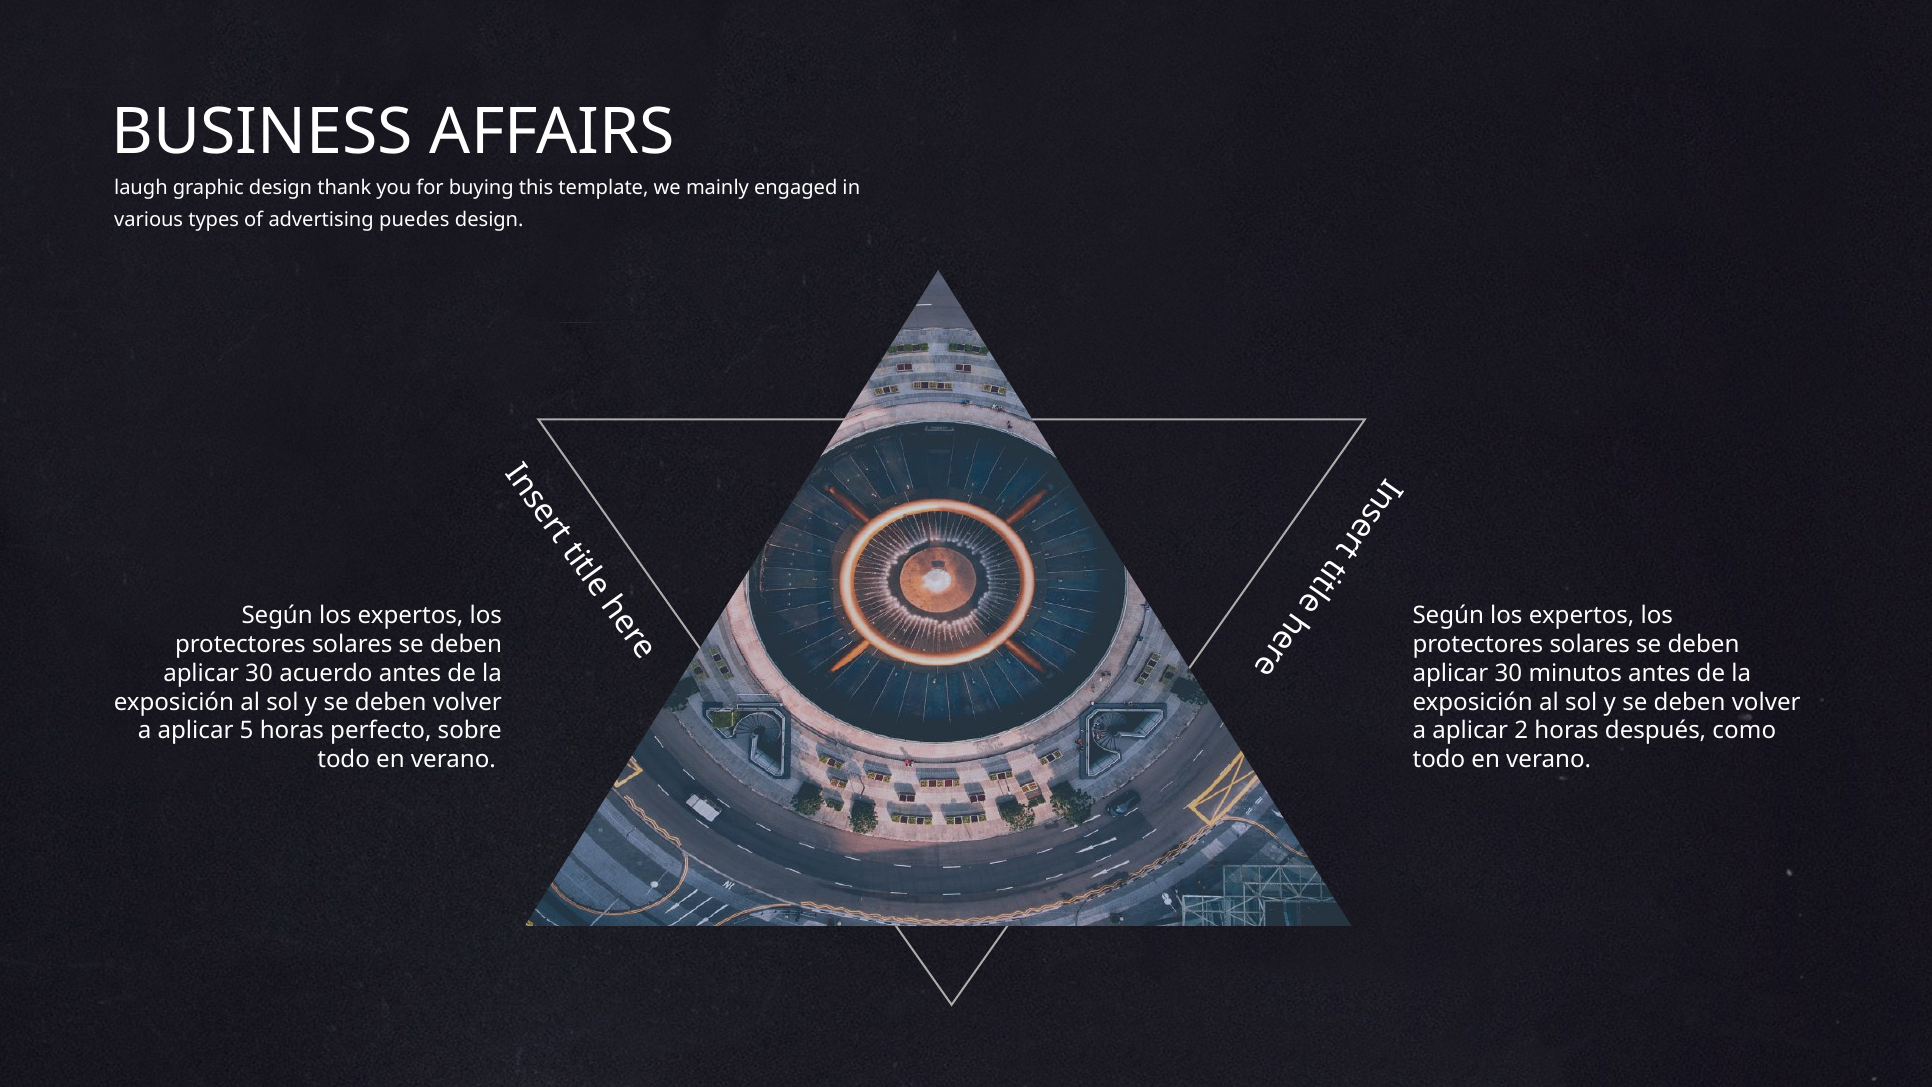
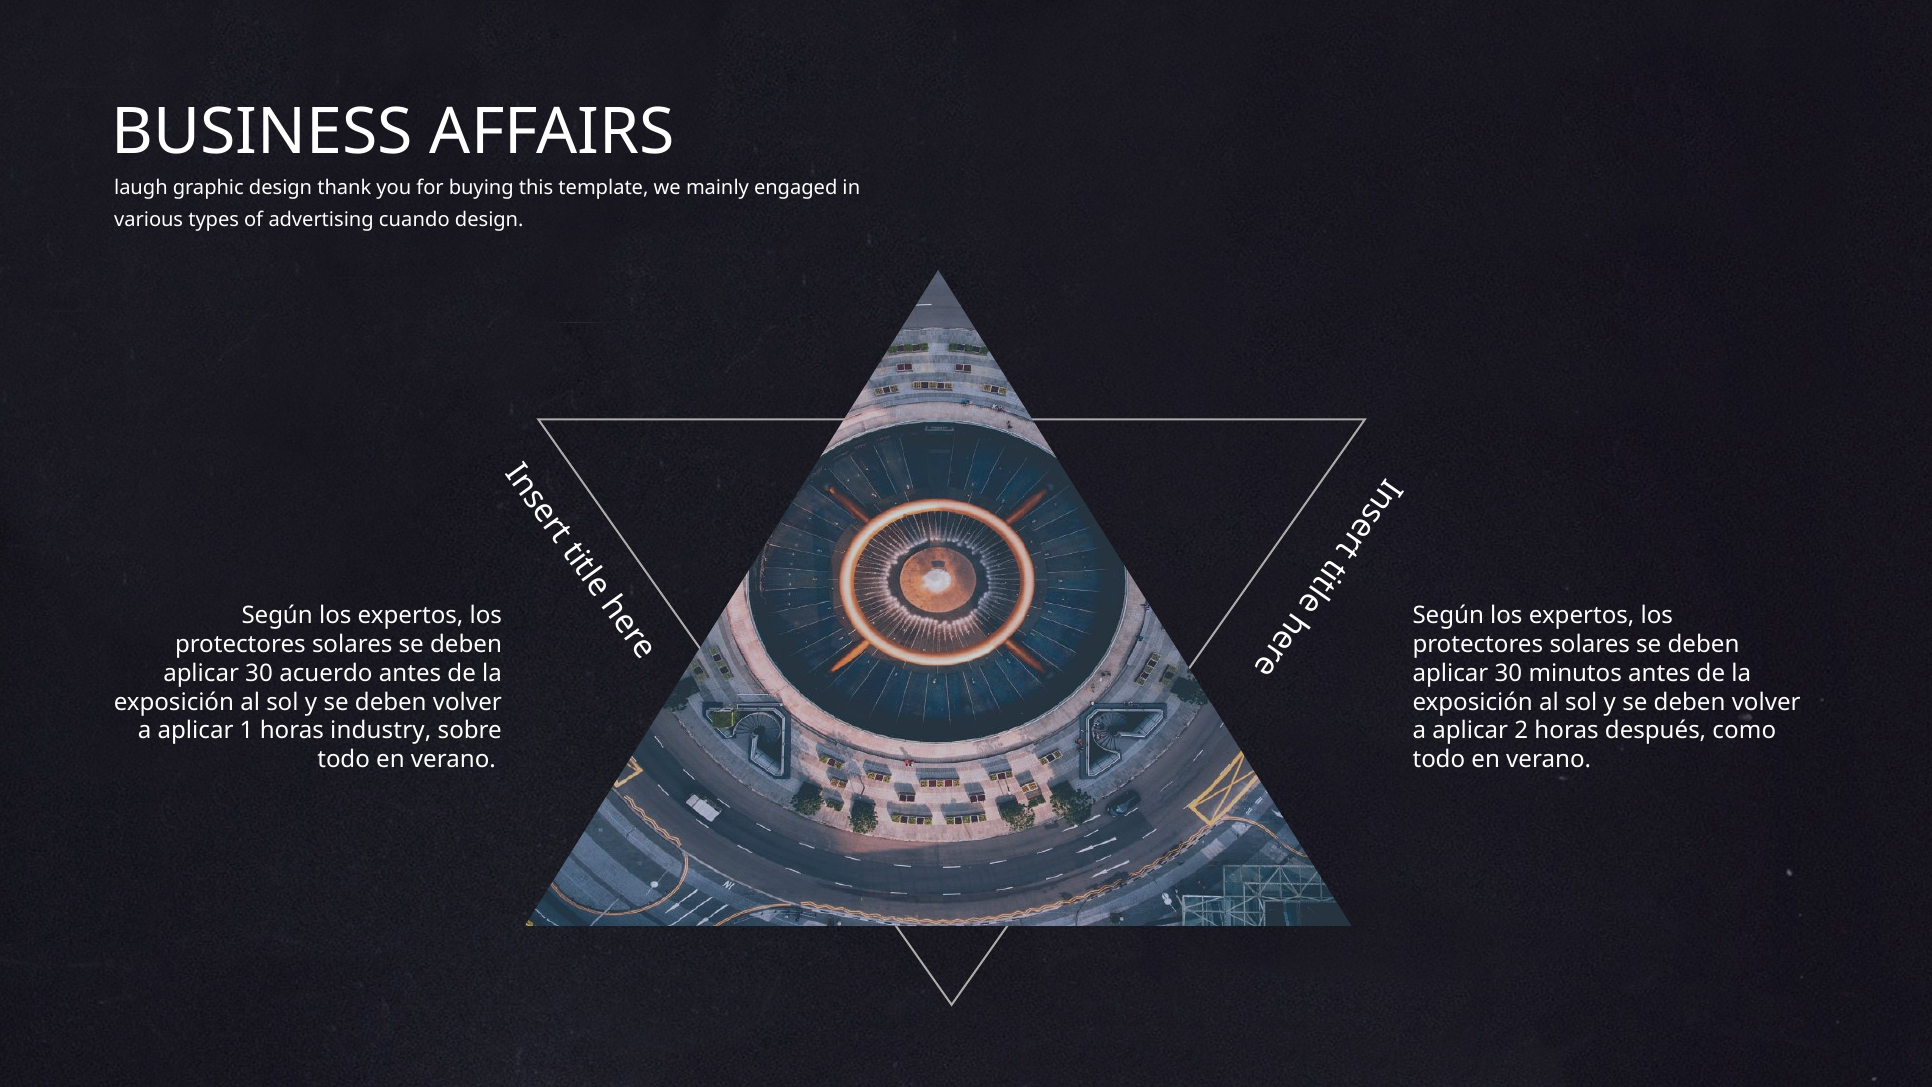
puedes: puedes -> cuando
5: 5 -> 1
perfecto: perfecto -> industry
